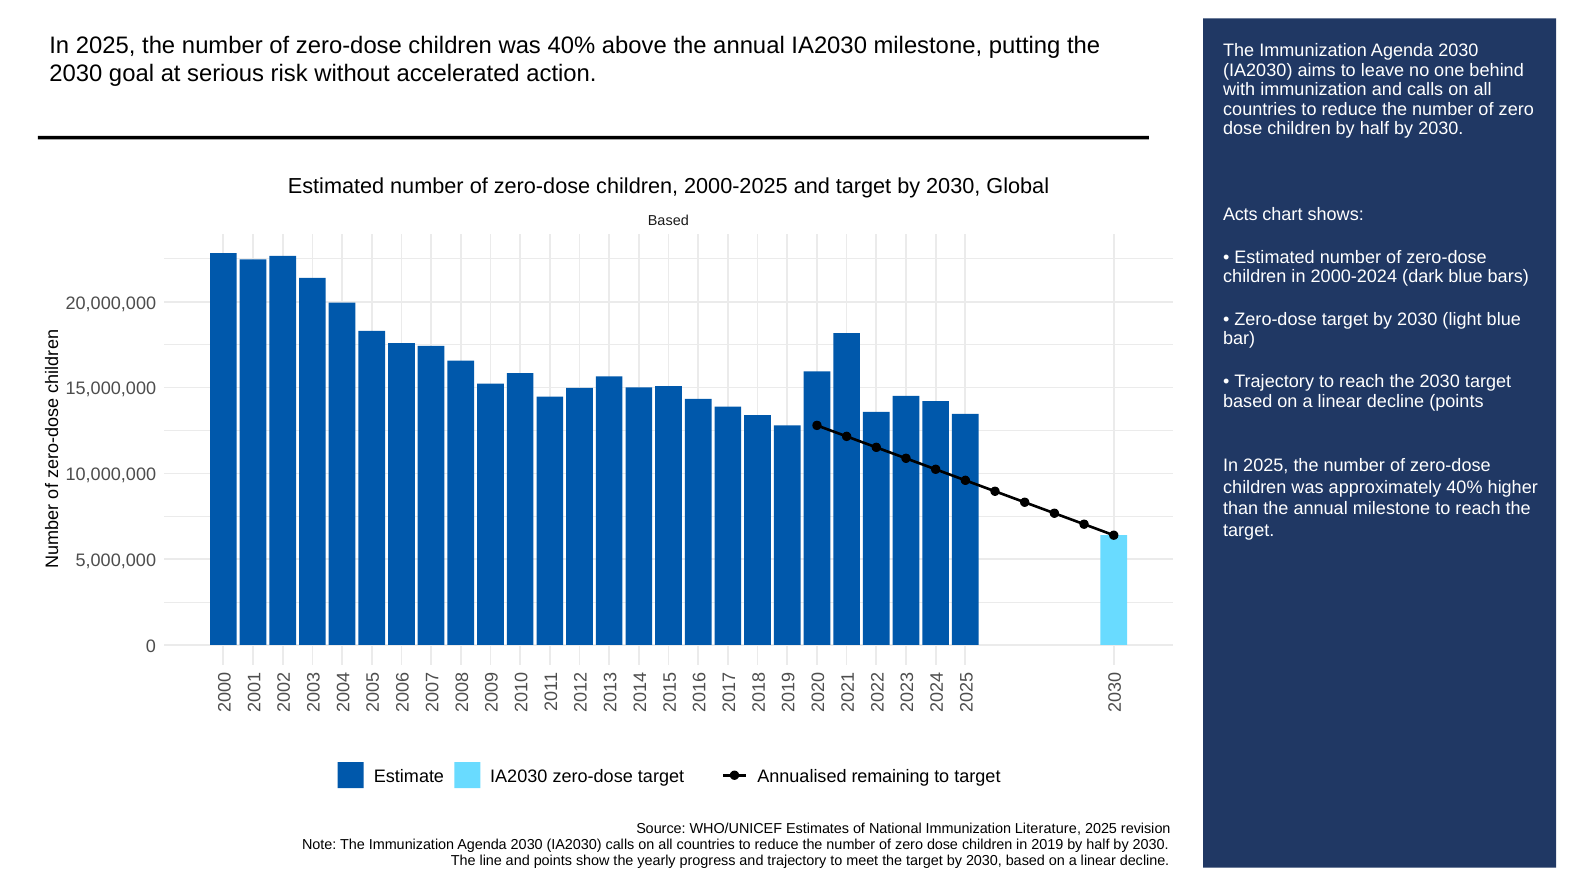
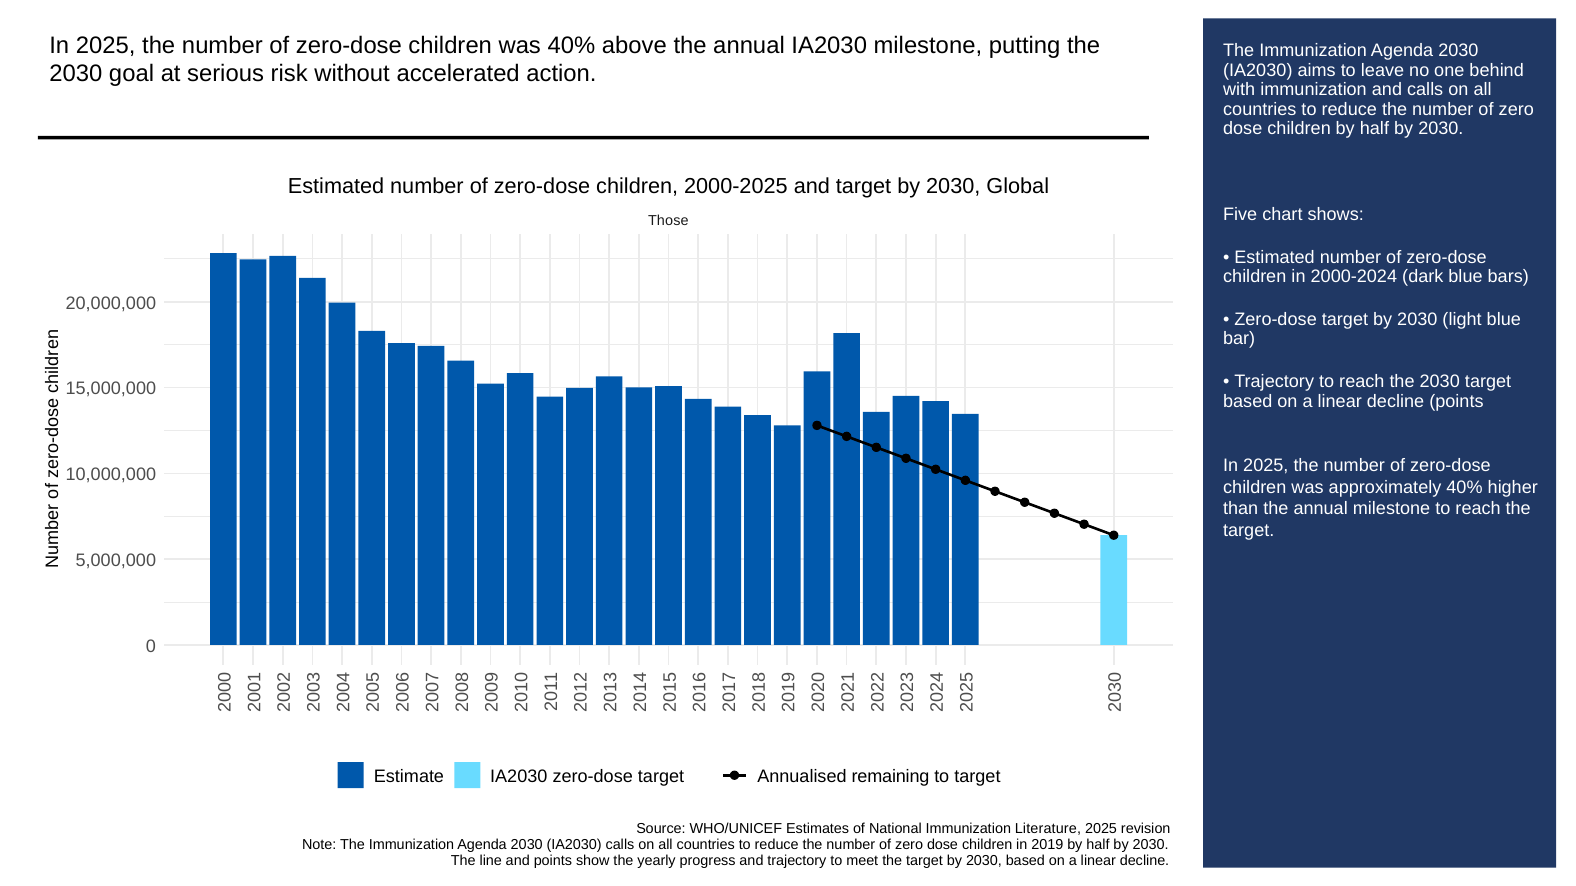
Acts: Acts -> Five
Based at (668, 221): Based -> Those
